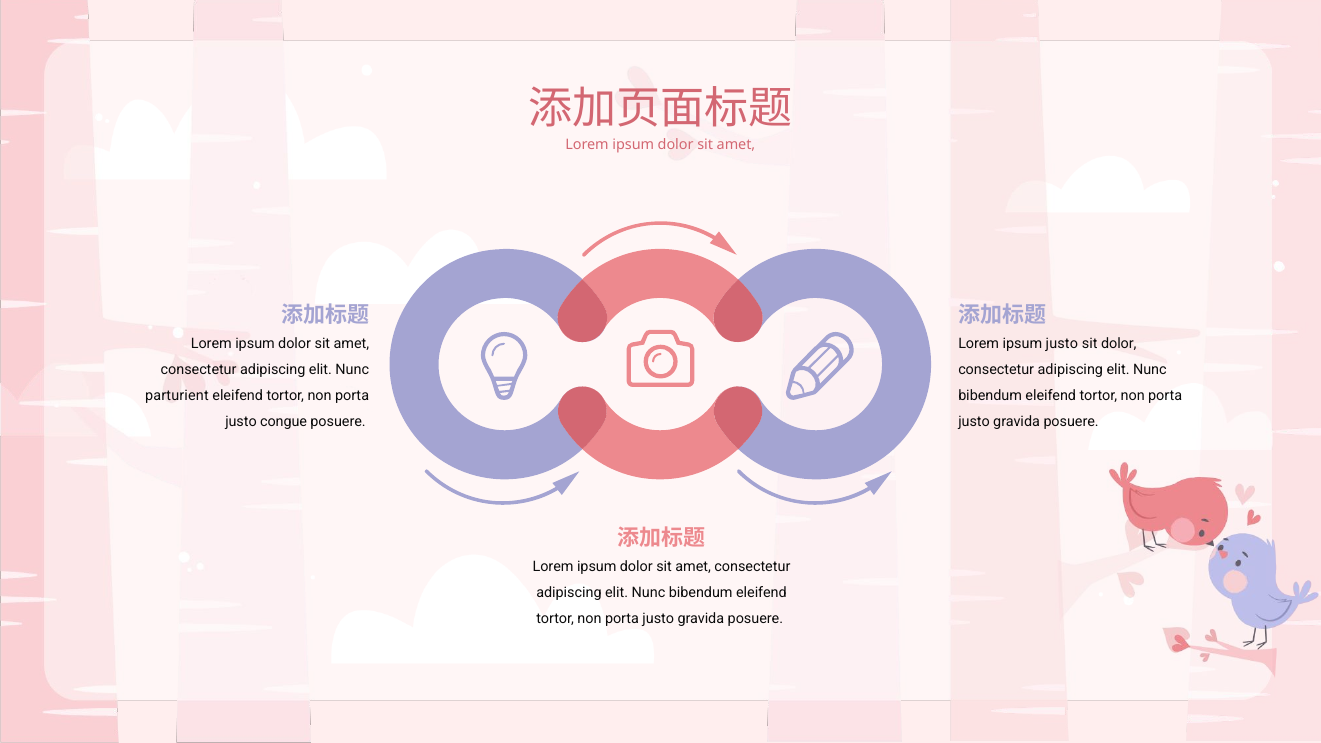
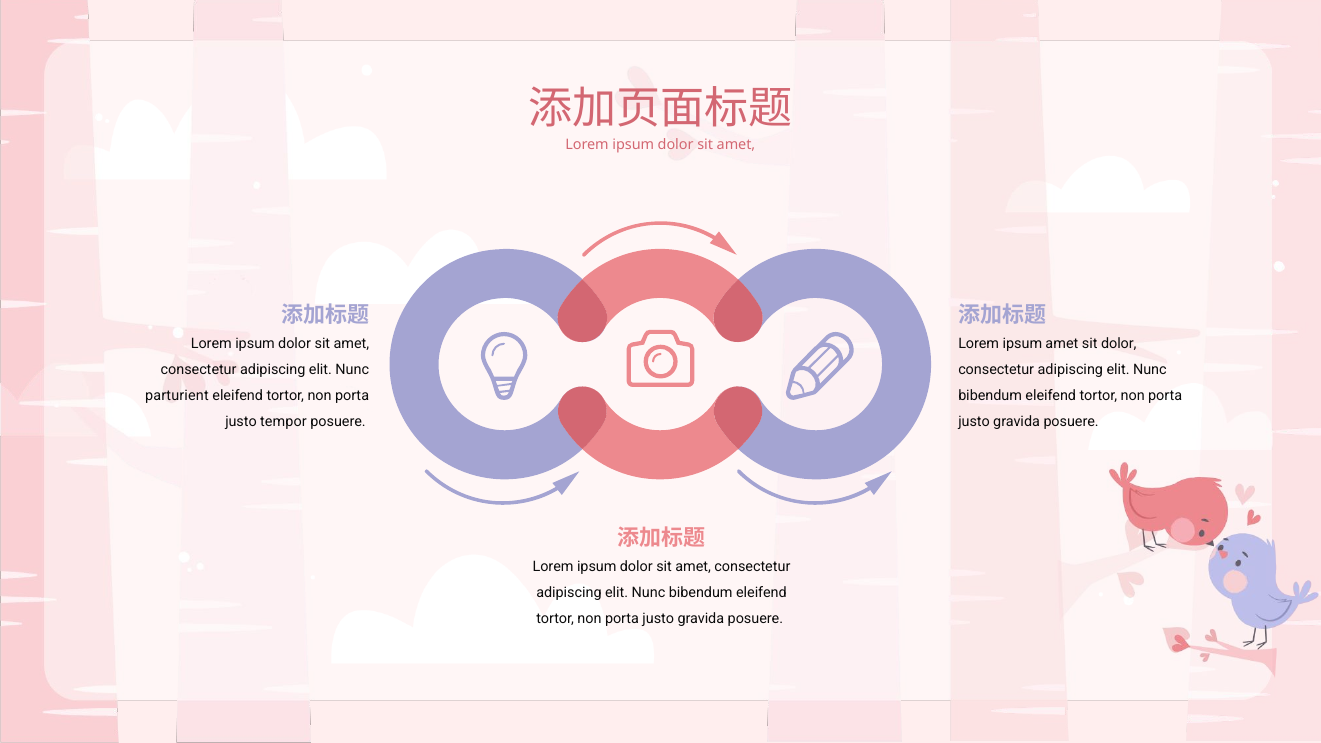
ipsum justo: justo -> amet
congue: congue -> tempor
